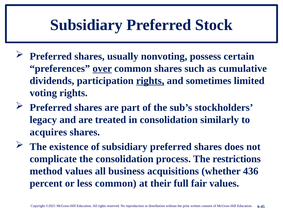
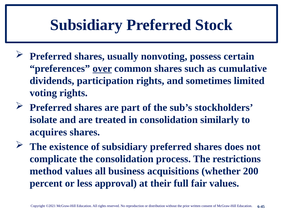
rights at (150, 81) underline: present -> none
legacy: legacy -> isolate
436: 436 -> 200
less common: common -> approval
